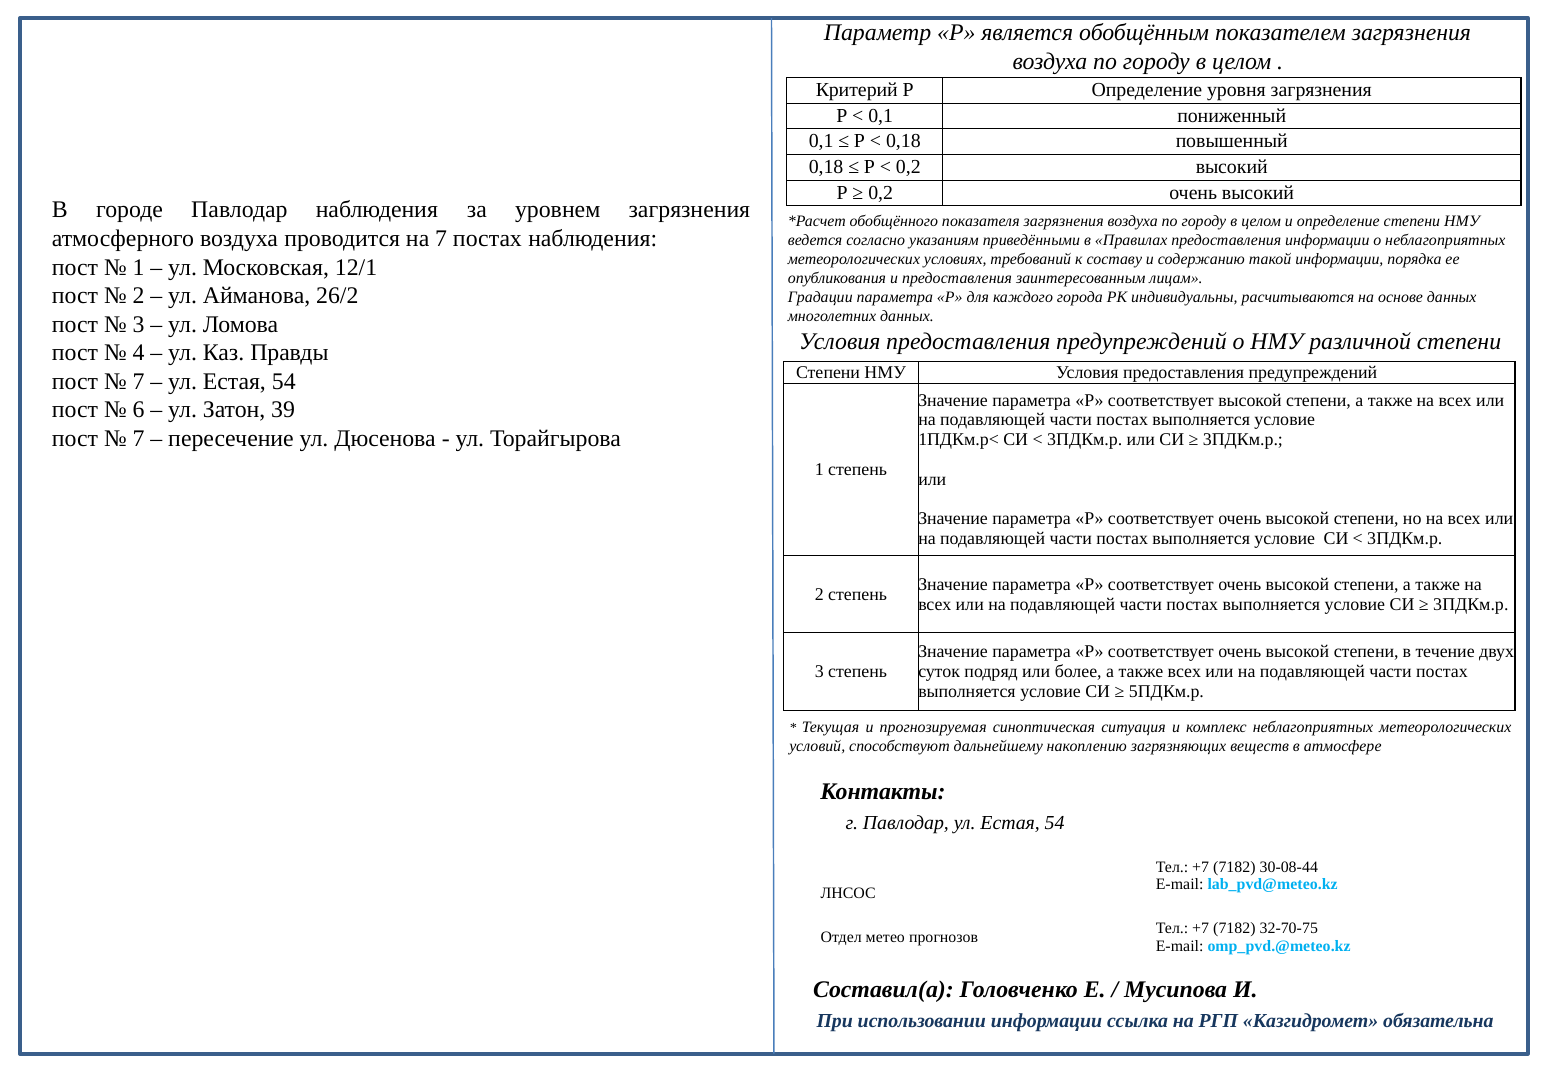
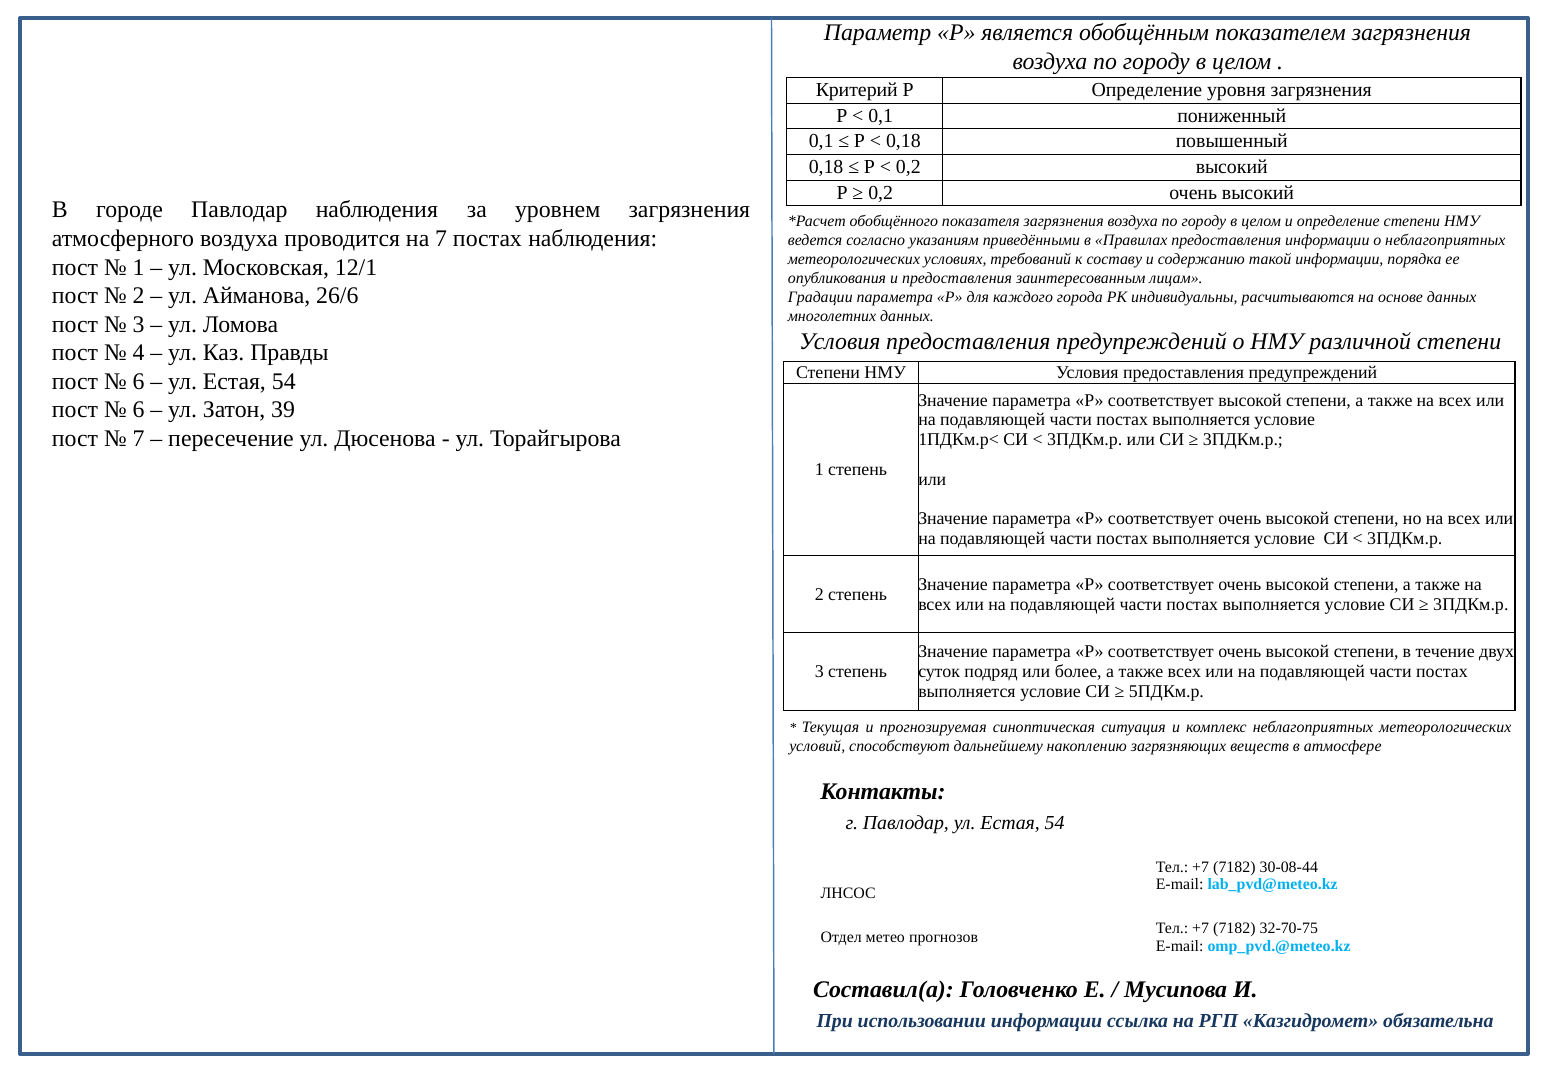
26/2: 26/2 -> 26/6
7 at (139, 381): 7 -> 6
